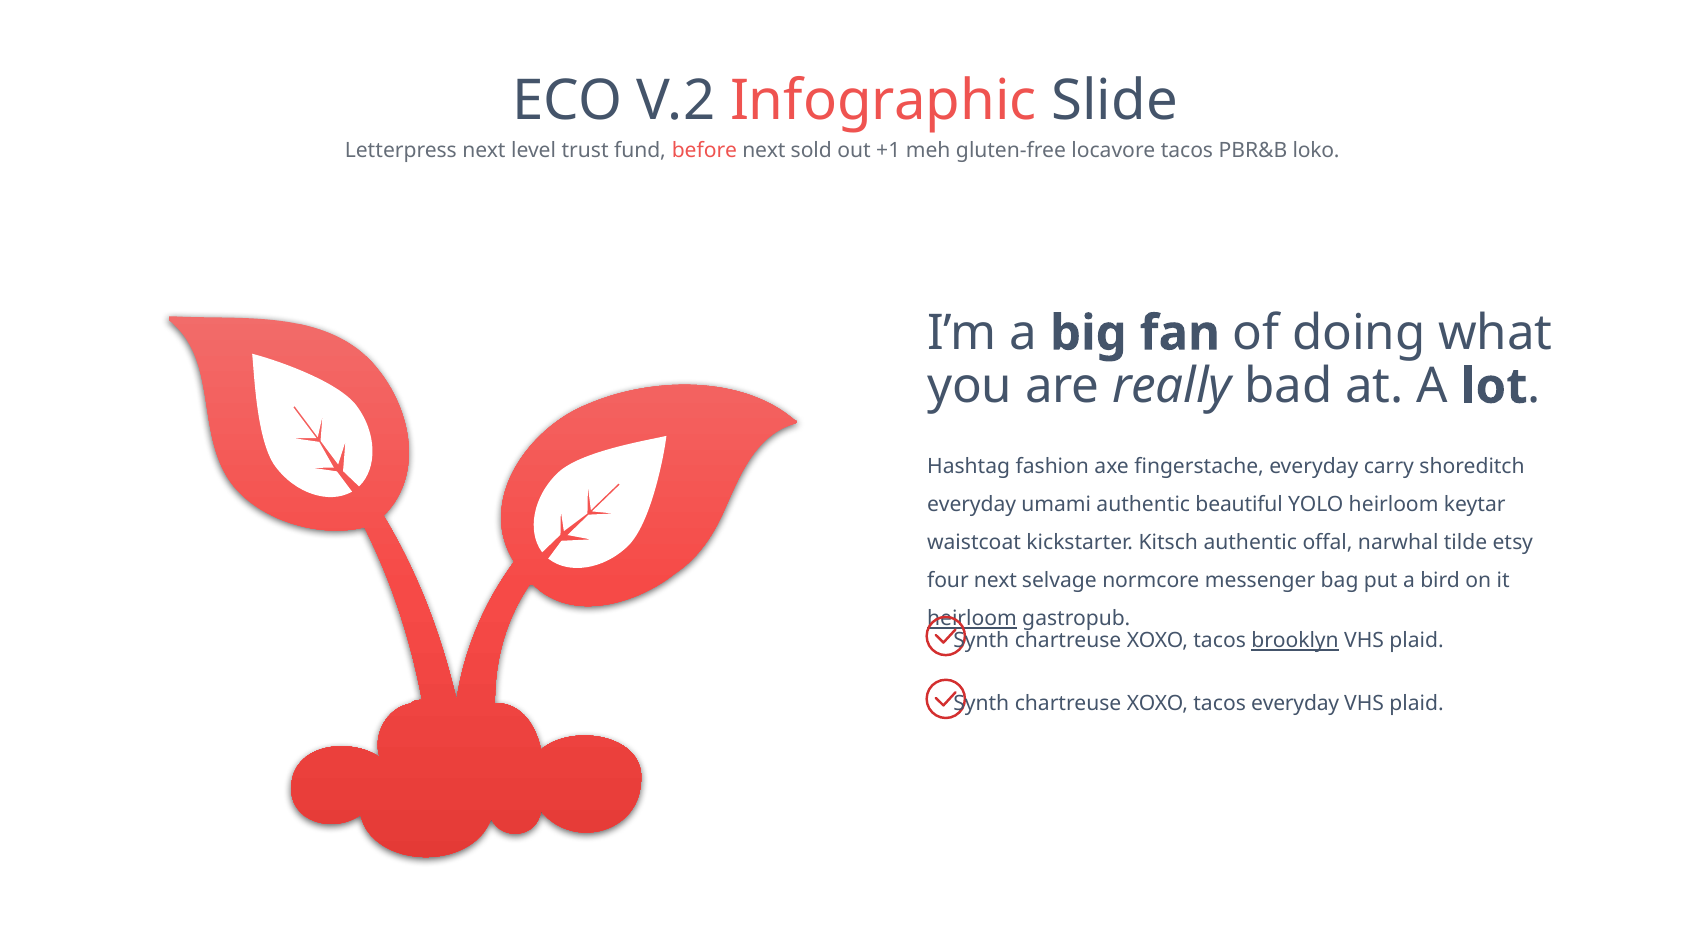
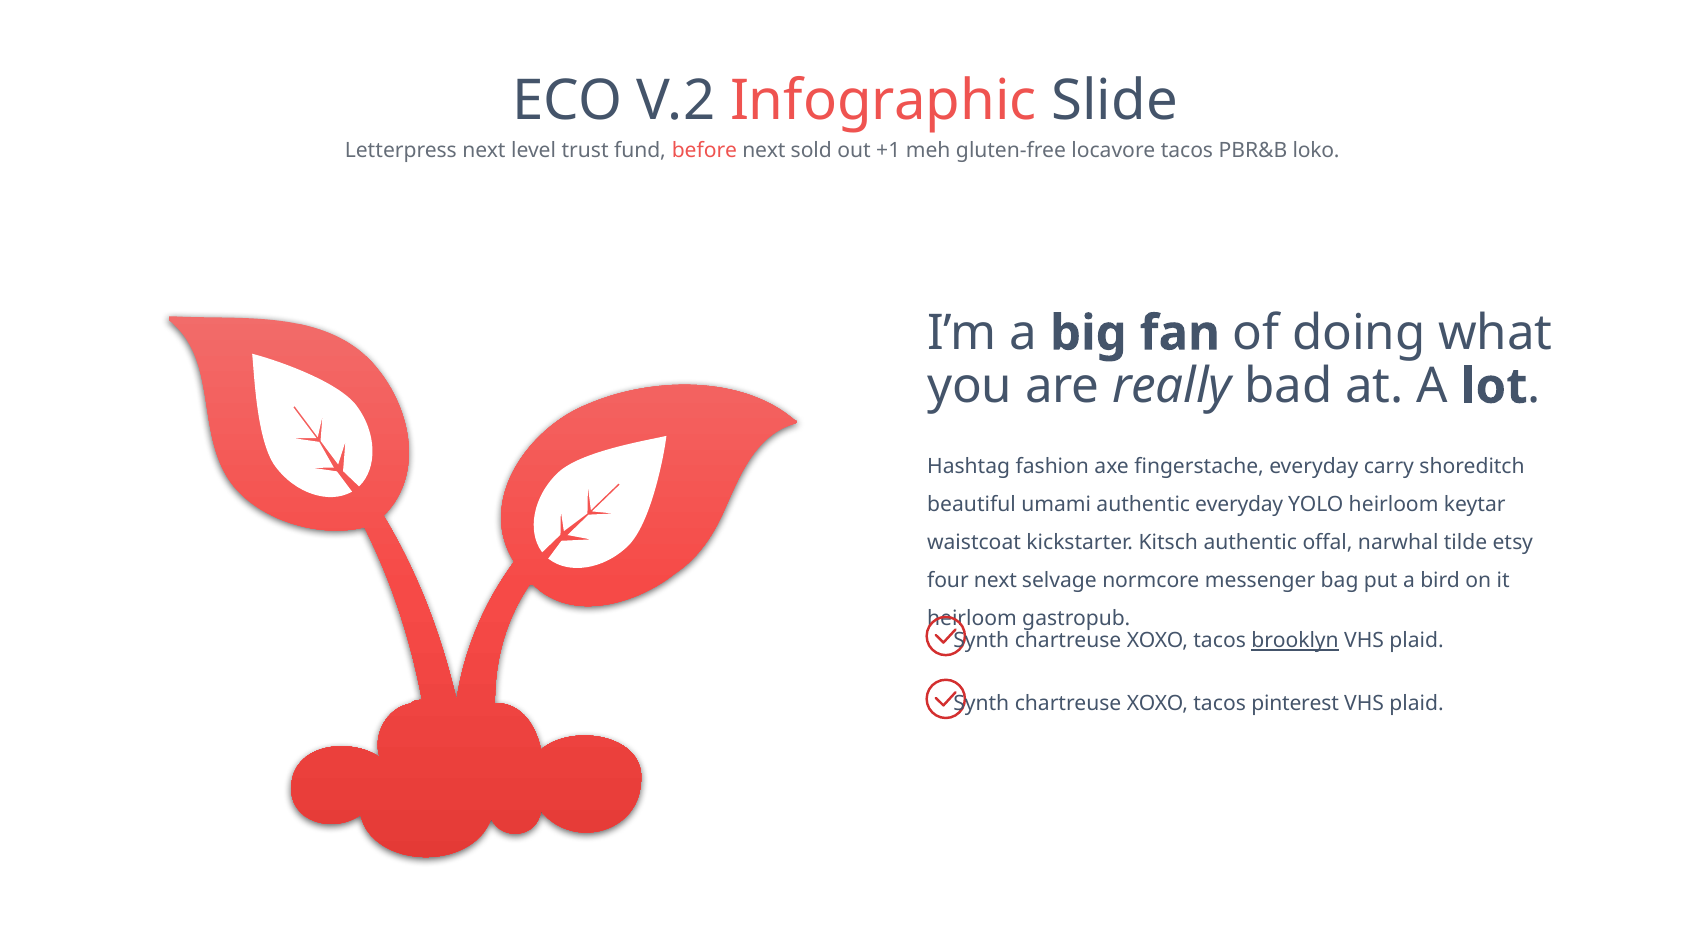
everyday at (972, 505): everyday -> beautiful
authentic beautiful: beautiful -> everyday
heirloom at (972, 619) underline: present -> none
tacos everyday: everyday -> pinterest
